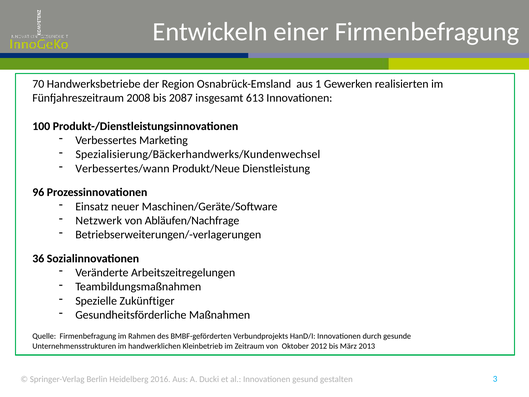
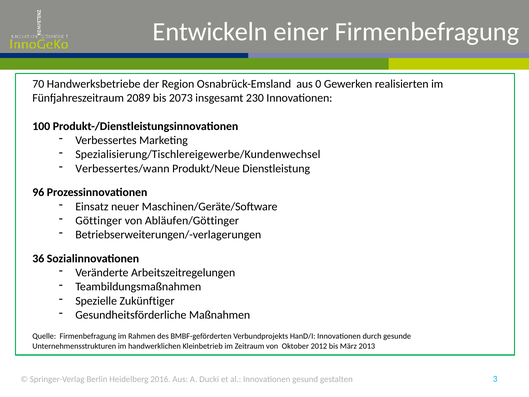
1: 1 -> 0
2008: 2008 -> 2089
2087: 2087 -> 2073
613: 613 -> 230
Spezialisierung/Bäckerhandwerks/Kundenwechsel: Spezialisierung/Bäckerhandwerks/Kundenwechsel -> Spezialisierung/Tischlereigewerbe/Kundenwechsel
Netzwerk: Netzwerk -> Göttinger
Abläufen/Nachfrage: Abläufen/Nachfrage -> Abläufen/Göttinger
